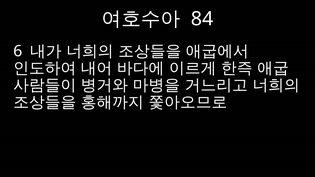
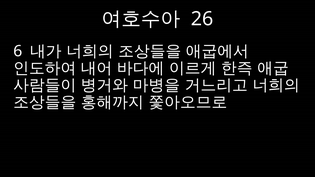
84: 84 -> 26
